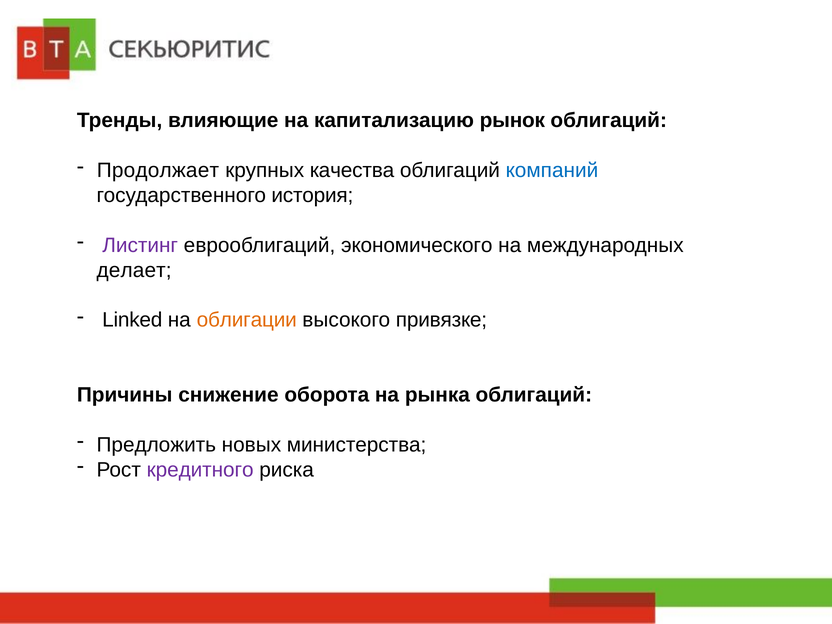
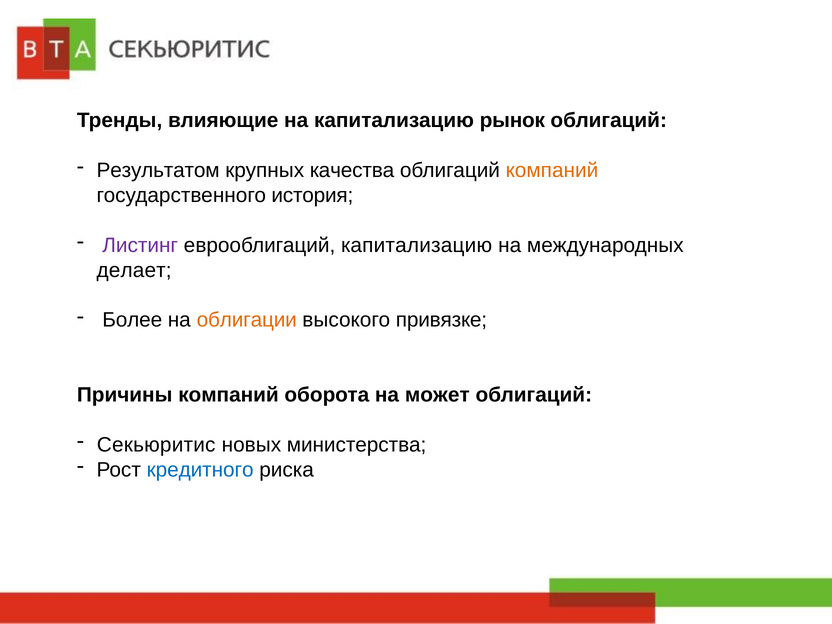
Продолжает: Продолжает -> Результатом
компаний at (552, 170) colour: blue -> orange
еврооблигаций экономического: экономического -> капитализацию
Linked: Linked -> Более
Причины снижение: снижение -> компаний
рынка: рынка -> может
Предложить: Предложить -> Секьюритис
кредитного colour: purple -> blue
